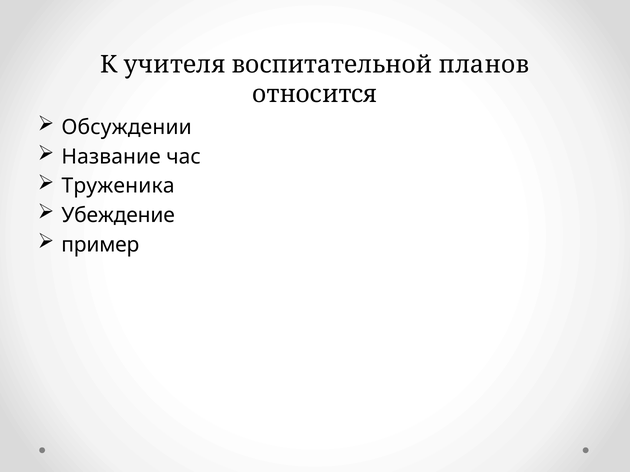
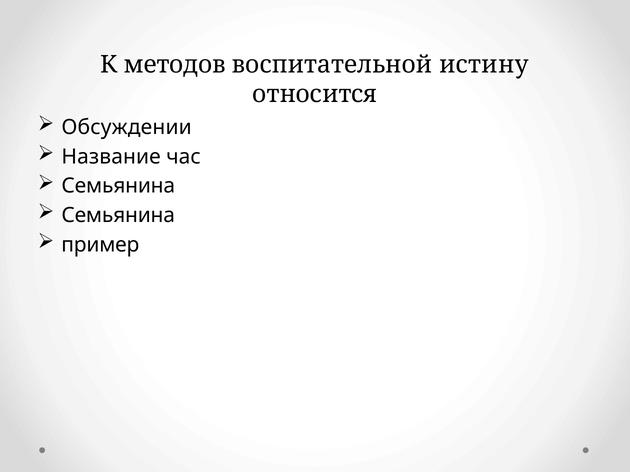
учителя: учителя -> методов
планов: планов -> истину
Труженика at (118, 186): Труженика -> Семьянина
Убеждение at (118, 216): Убеждение -> Семьянина
